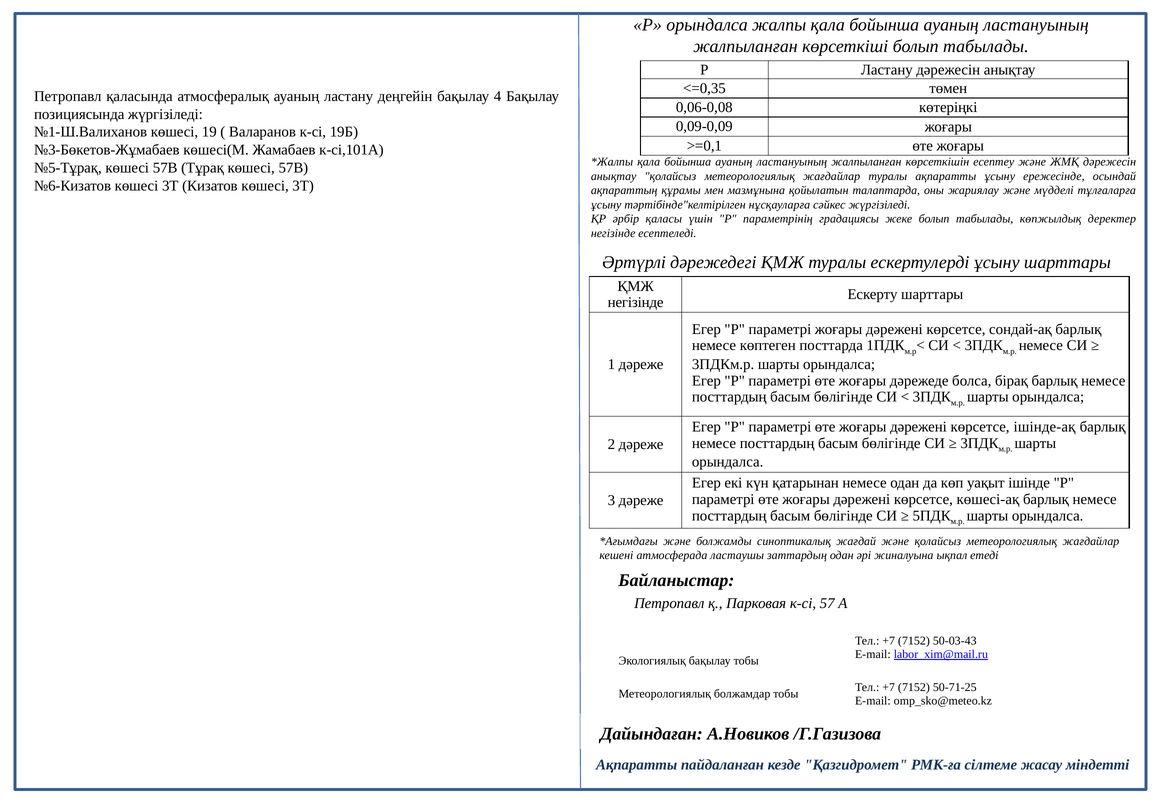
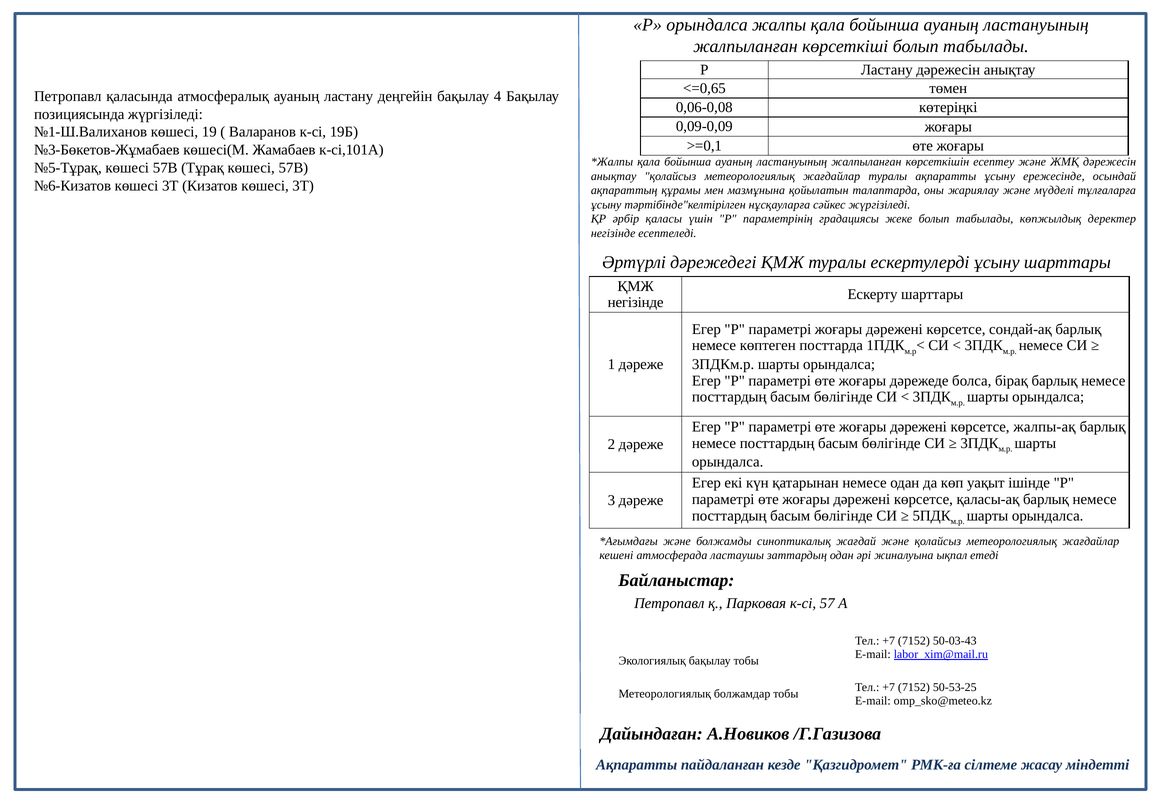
<=0,35: <=0,35 -> <=0,65
ішінде-ақ: ішінде-ақ -> жалпы-ақ
көшесі-ақ: көшесі-ақ -> қаласы-ақ
50-71-25: 50-71-25 -> 50-53-25
